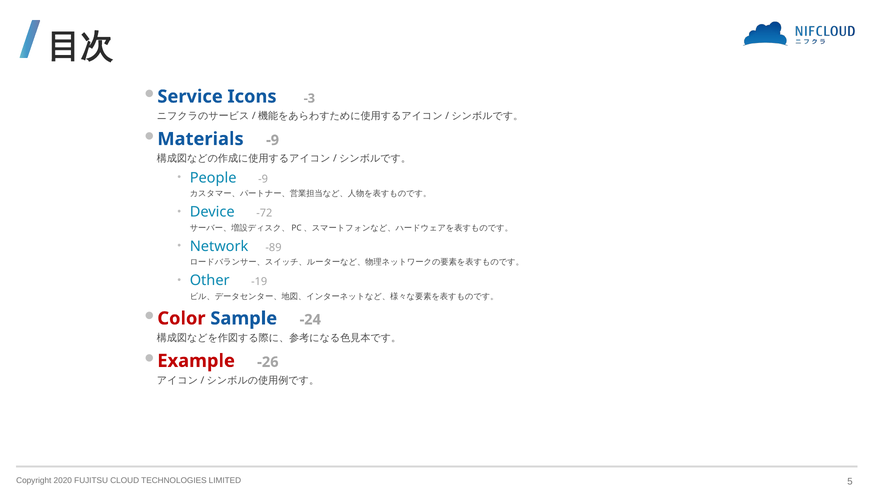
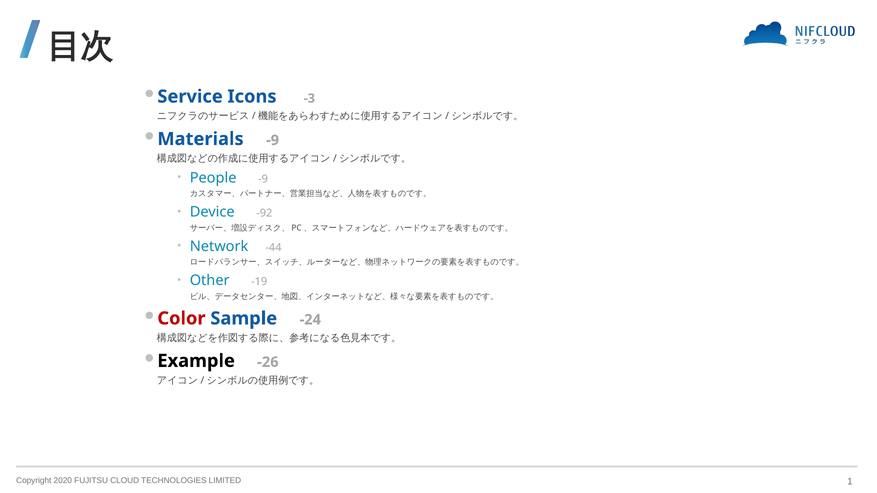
-72: -72 -> -92
-89: -89 -> -44
Example colour: red -> black
5: 5 -> 1
